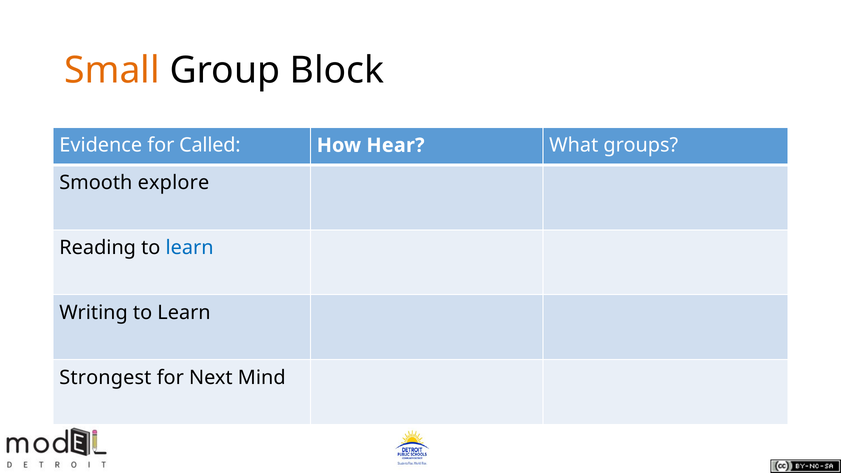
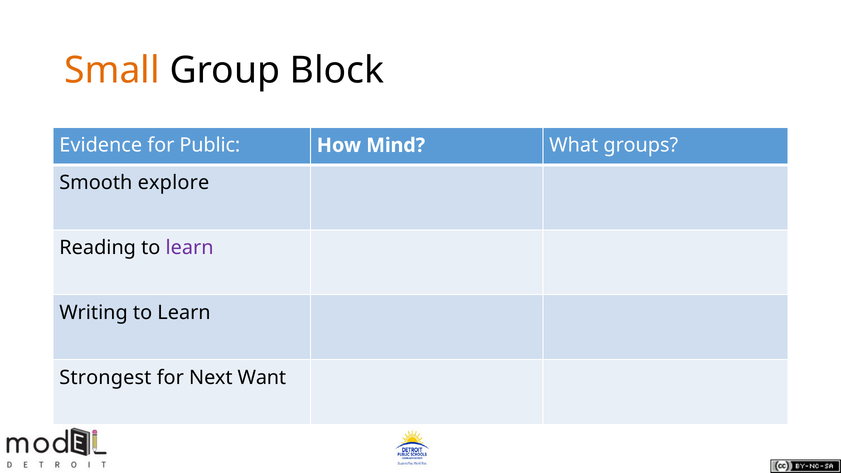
Called: Called -> Public
Hear: Hear -> Mind
learn at (190, 248) colour: blue -> purple
Mind: Mind -> Want
